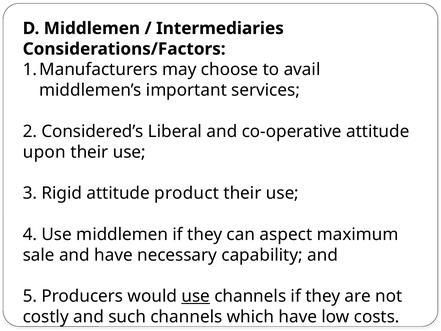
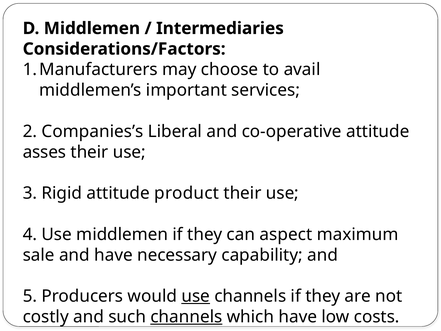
Considered’s: Considered’s -> Companies’s
upon: upon -> asses
channels at (186, 317) underline: none -> present
